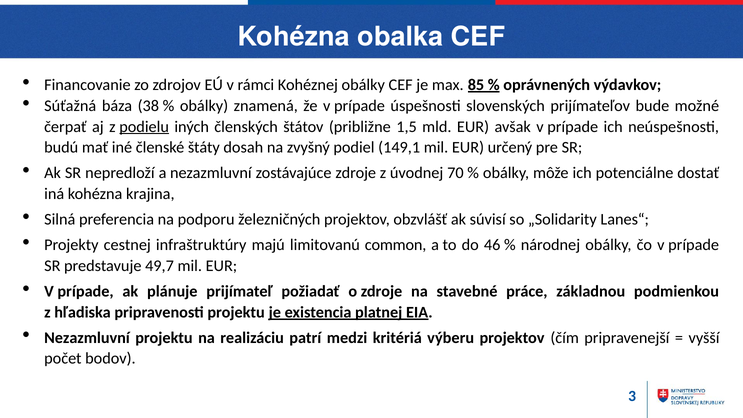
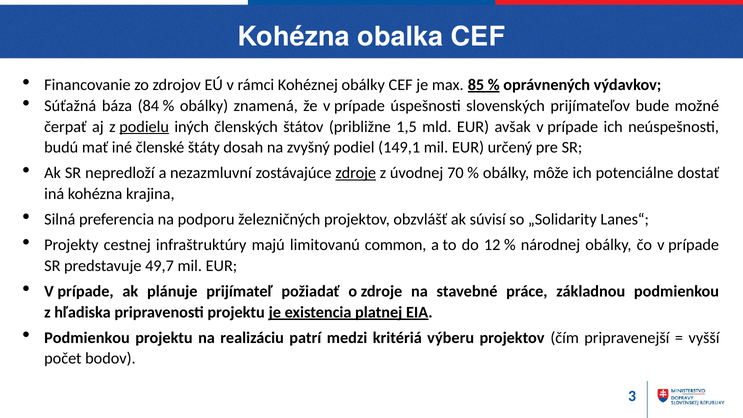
38: 38 -> 84
zdroje at (356, 173) underline: none -> present
46: 46 -> 12
Nezazmluvní at (87, 338): Nezazmluvní -> Podmienkou
